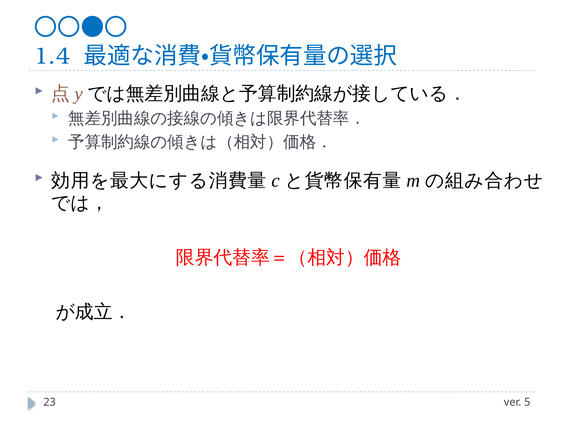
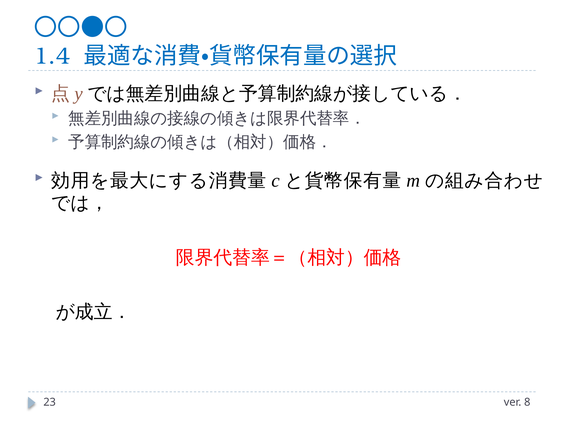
5: 5 -> 8
